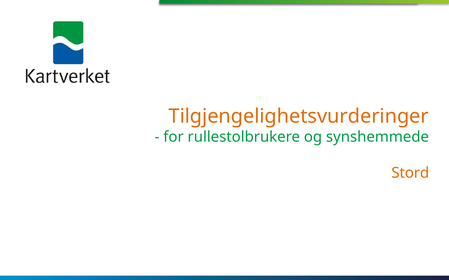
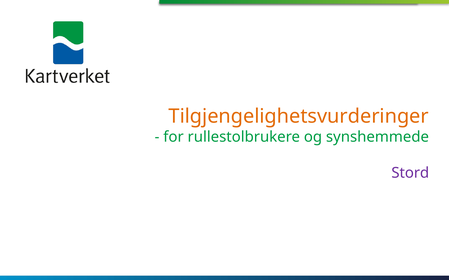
Stord colour: orange -> purple
